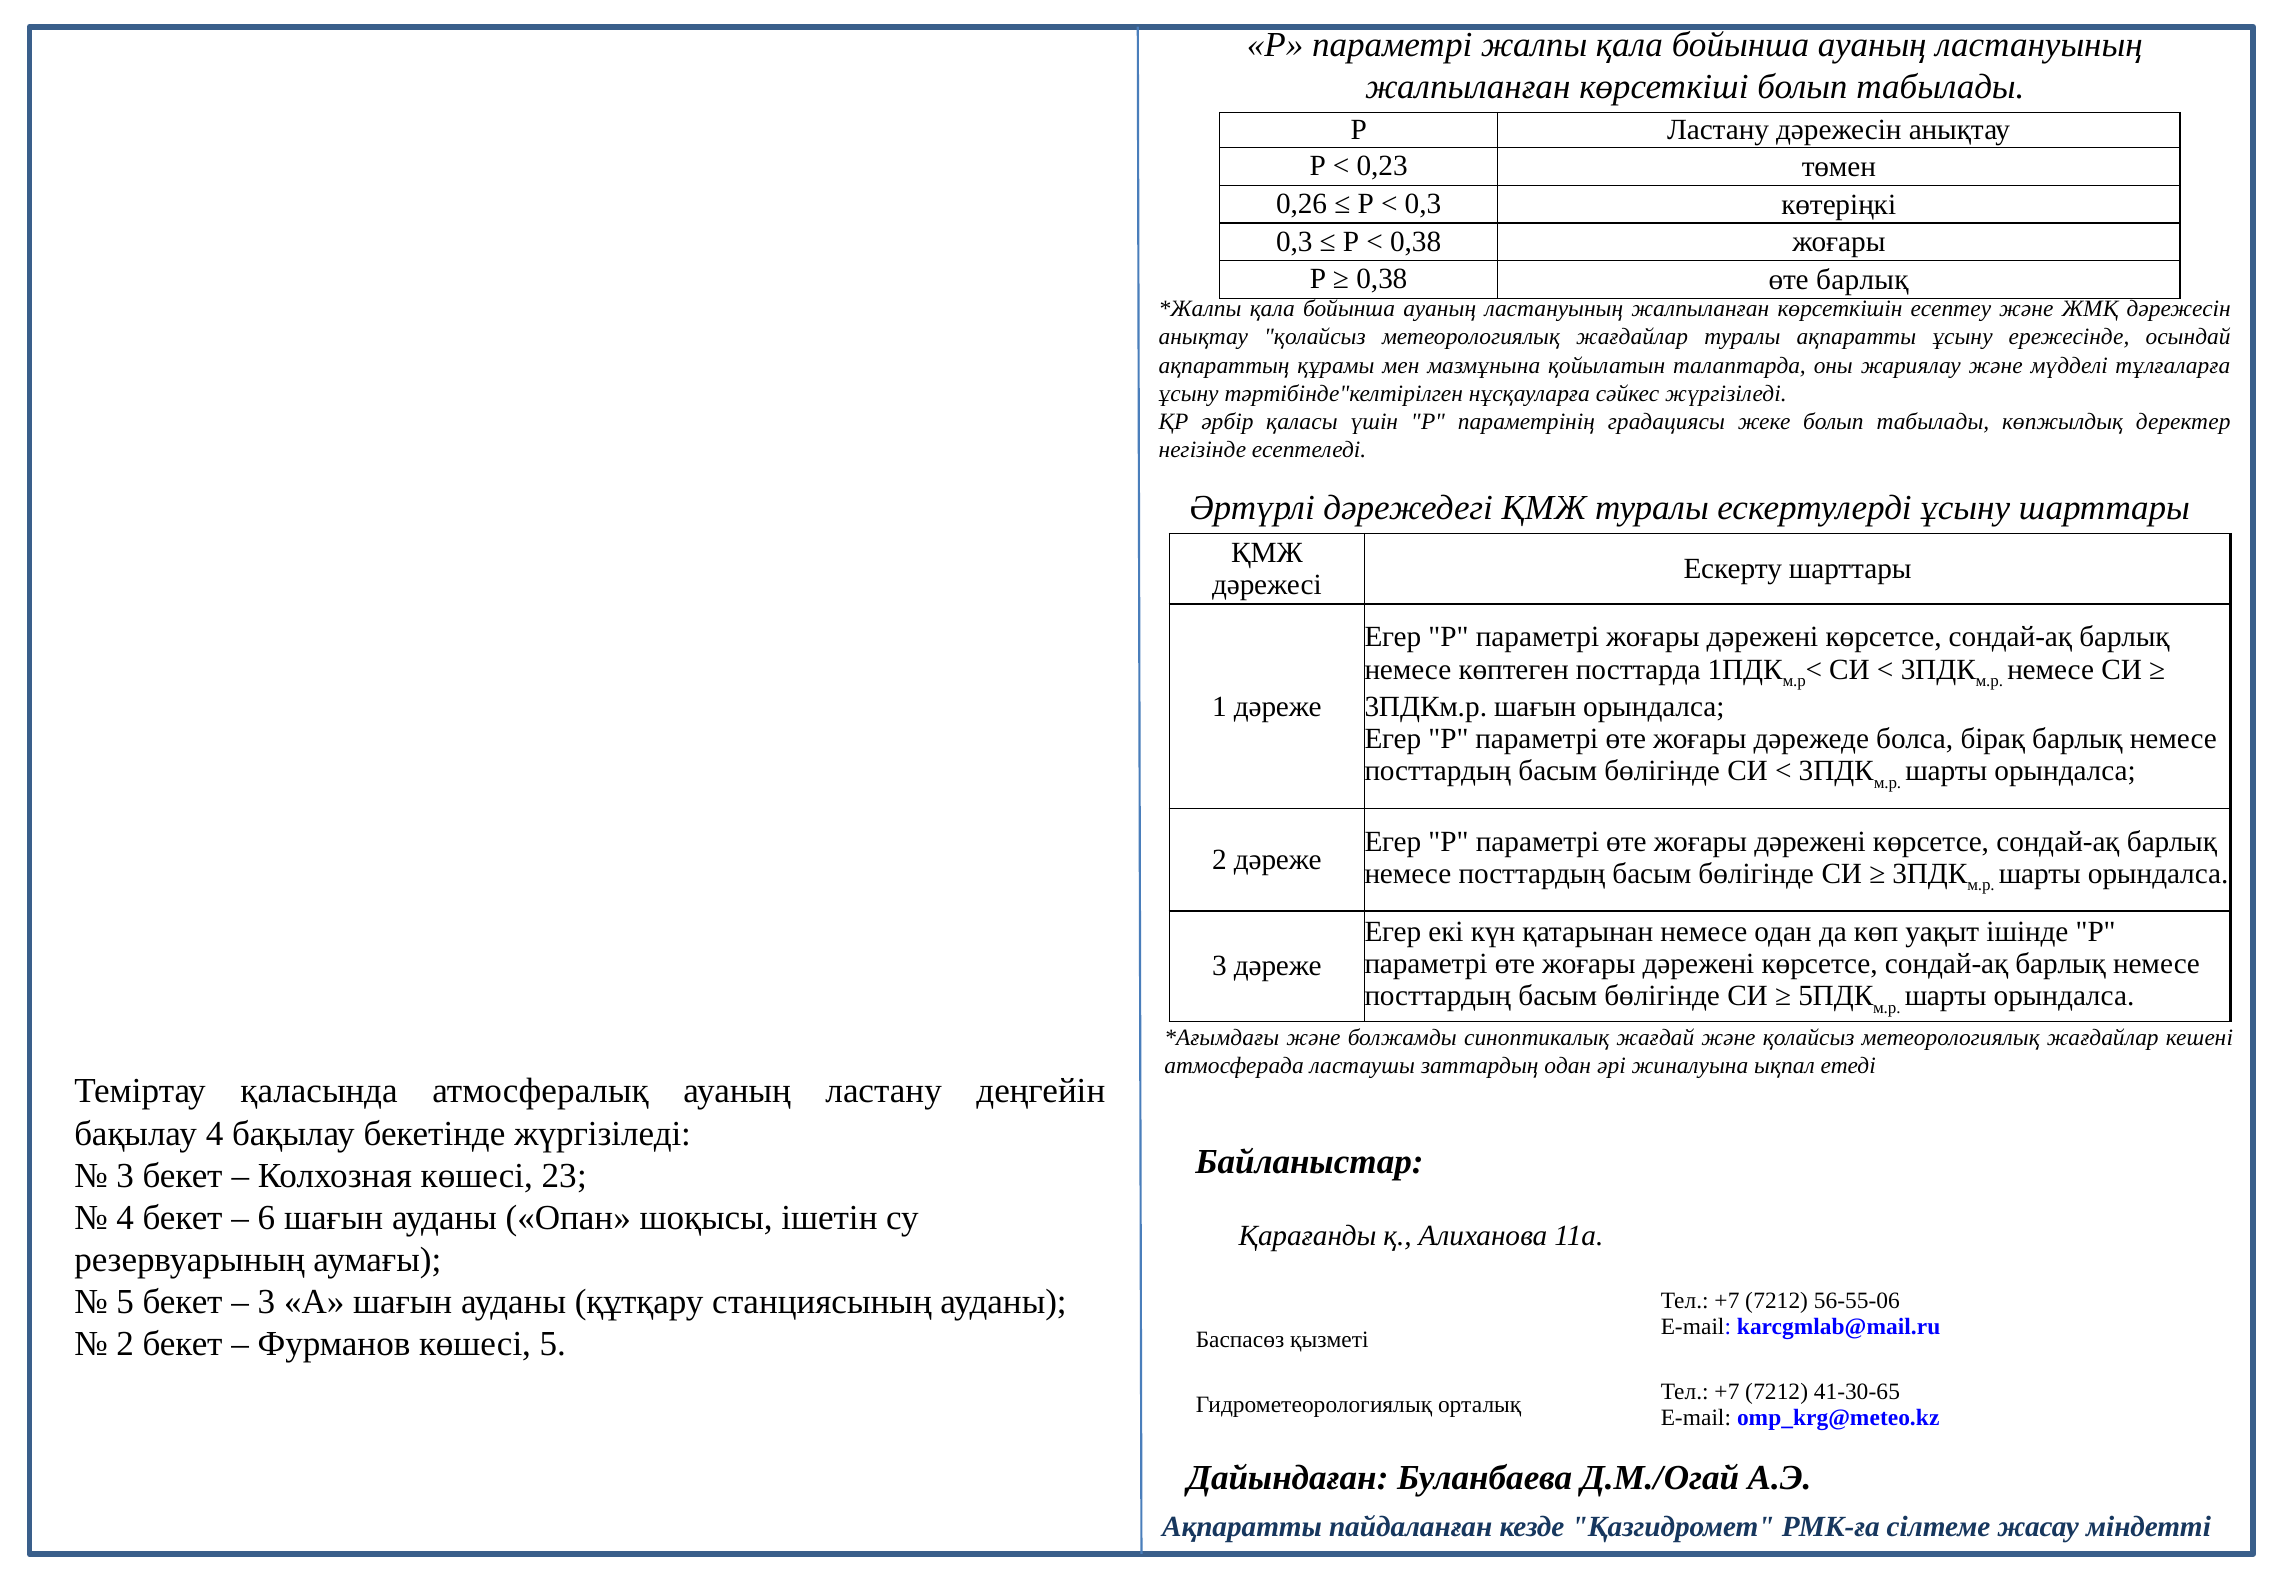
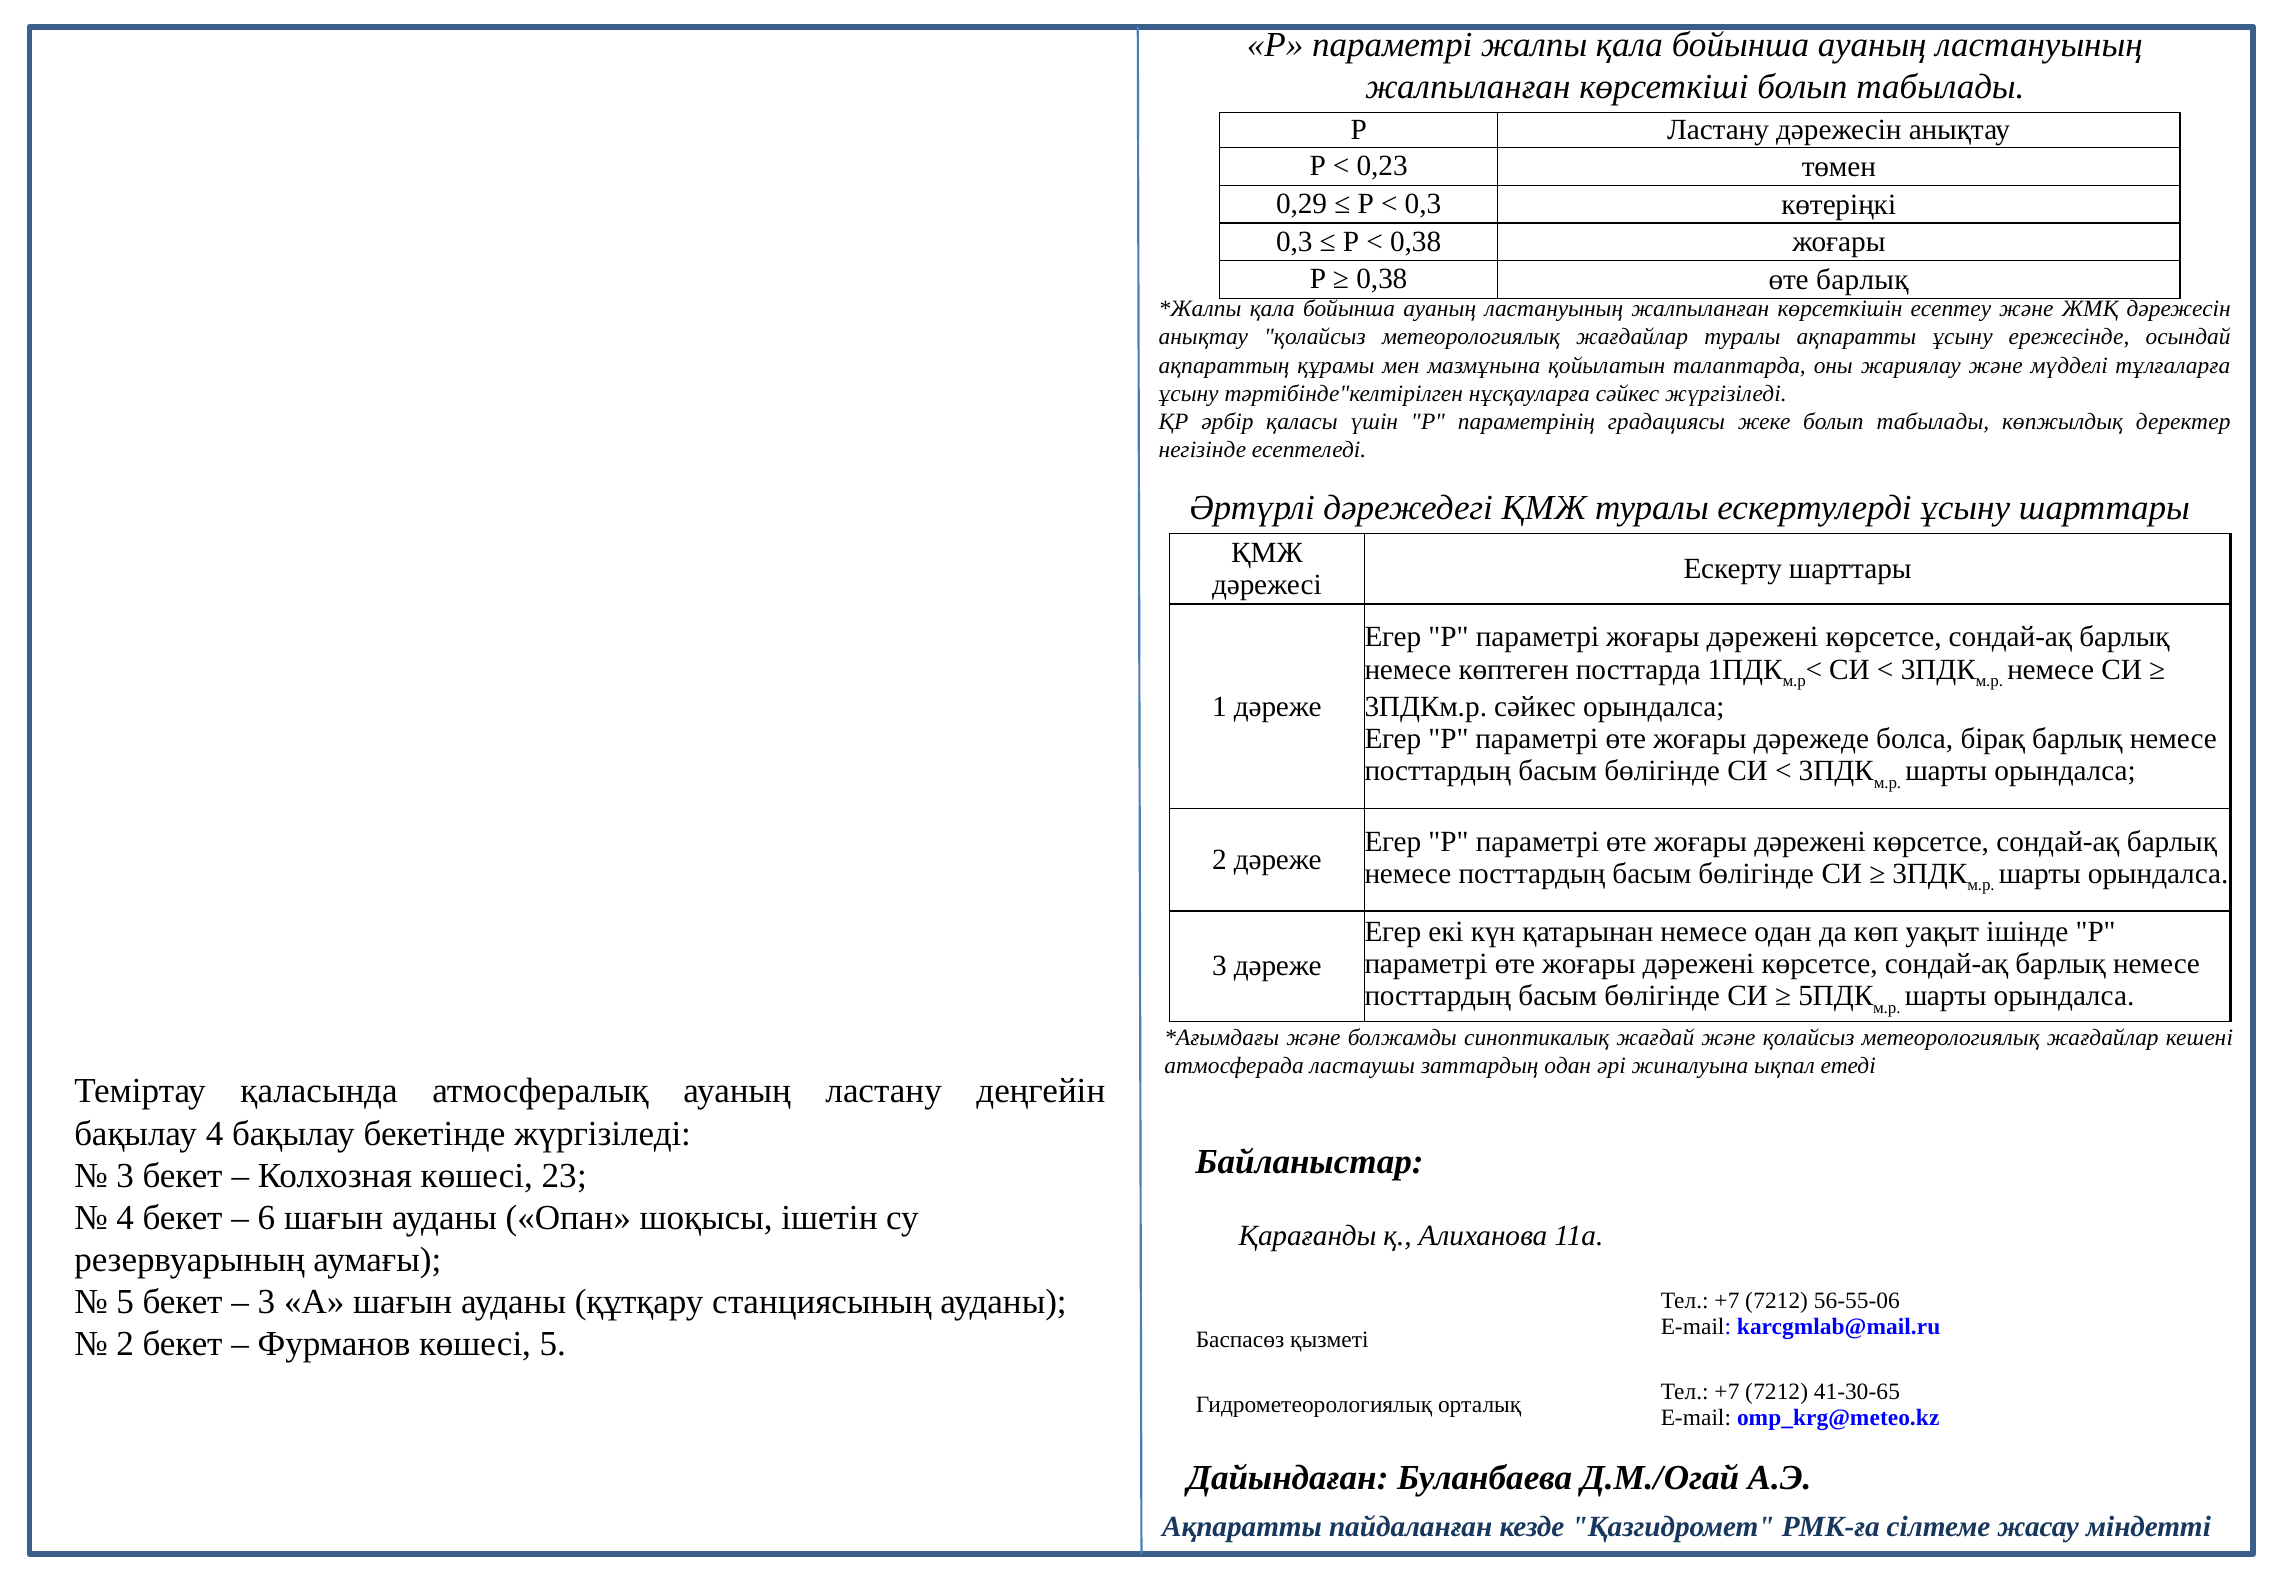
0,26: 0,26 -> 0,29
3ПДКм.р шағын: шағын -> сәйкес
